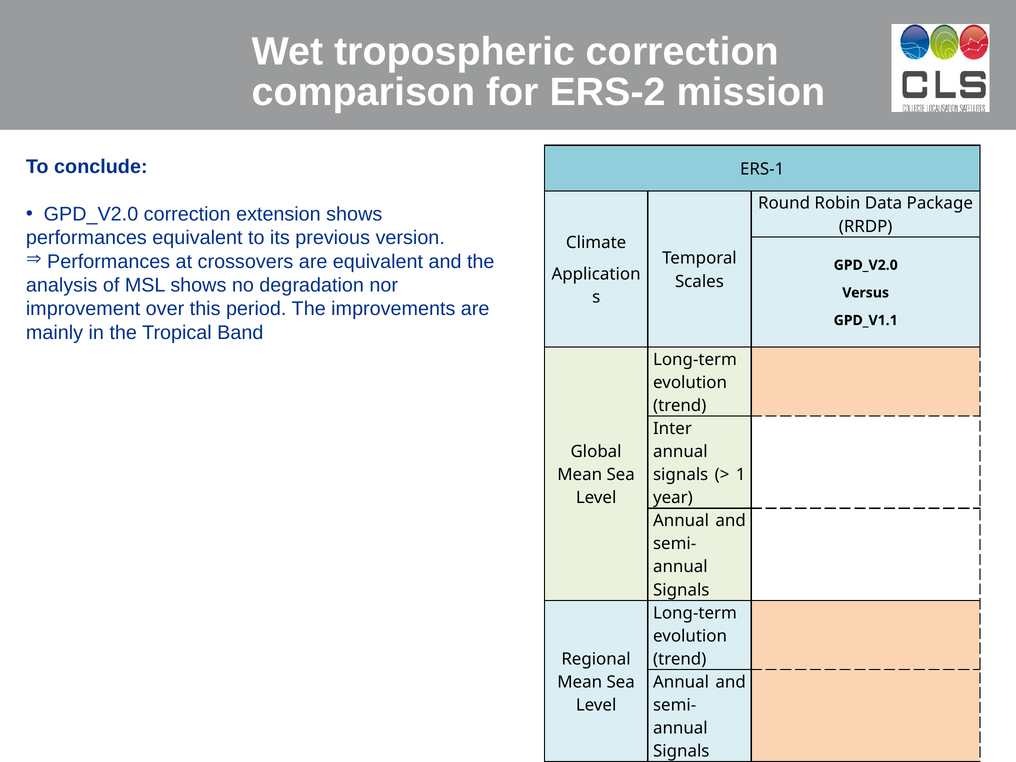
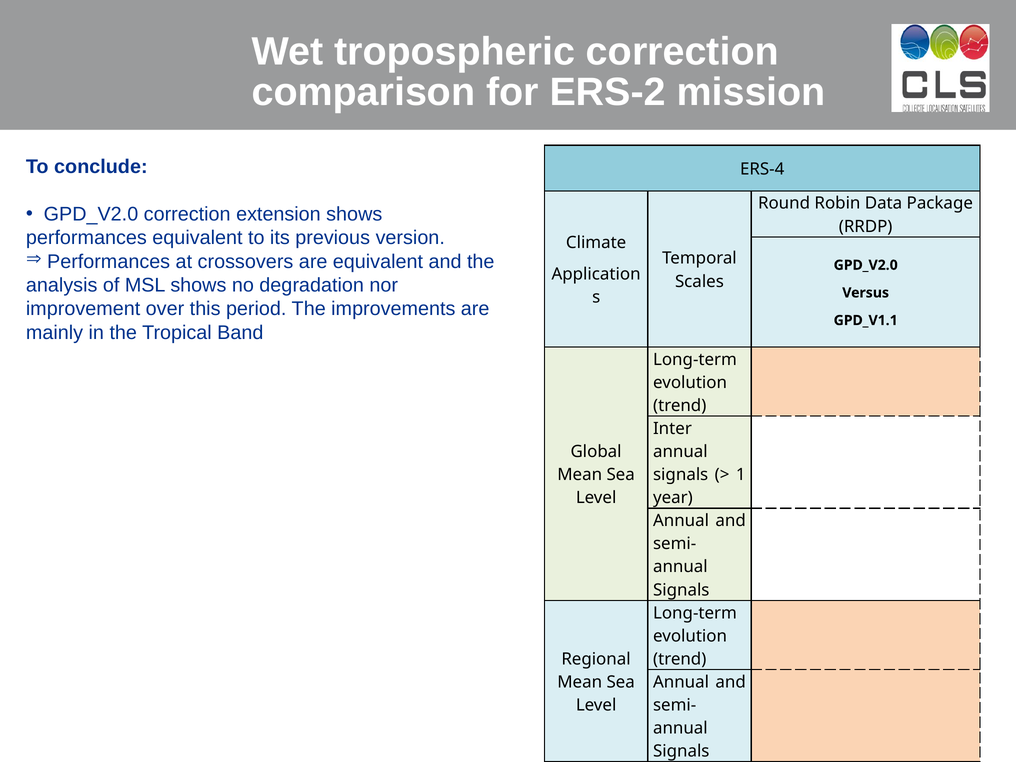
ERS-1: ERS-1 -> ERS-4
